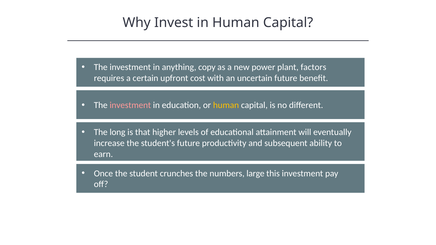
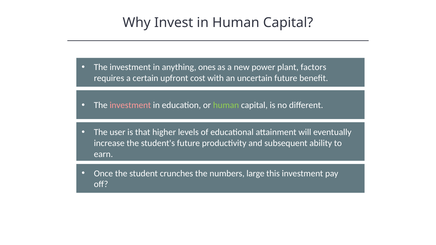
copy: copy -> ones
human at (226, 105) colour: yellow -> light green
long: long -> user
